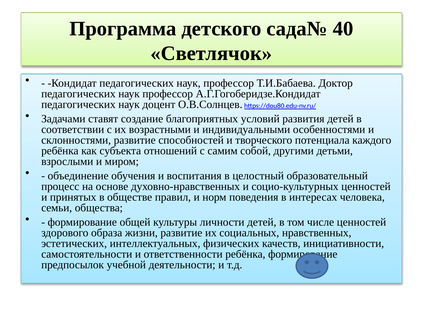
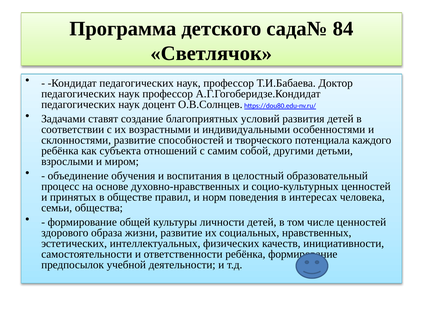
40: 40 -> 84
